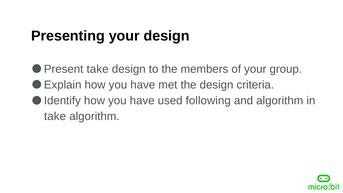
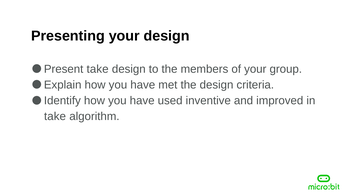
following: following -> inventive
and algorithm: algorithm -> improved
